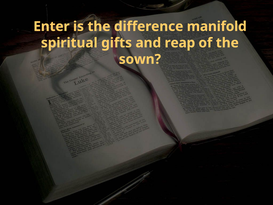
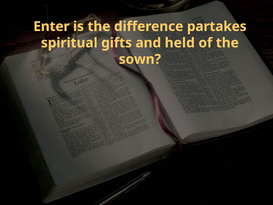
manifold: manifold -> partakes
reap: reap -> held
